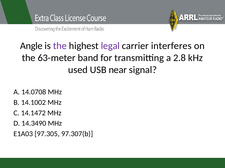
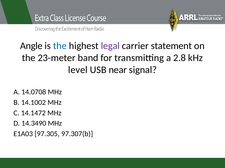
the at (60, 46) colour: purple -> blue
interferes: interferes -> statement
63-meter: 63-meter -> 23-meter
used: used -> level
